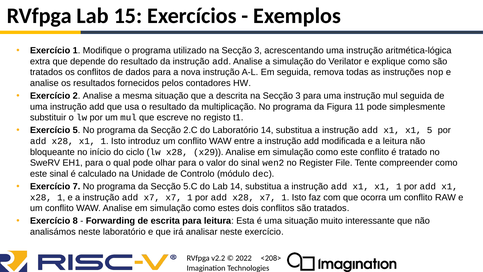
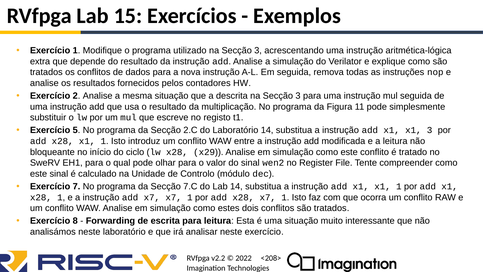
x1 5: 5 -> 3
5.C: 5.C -> 7.C
